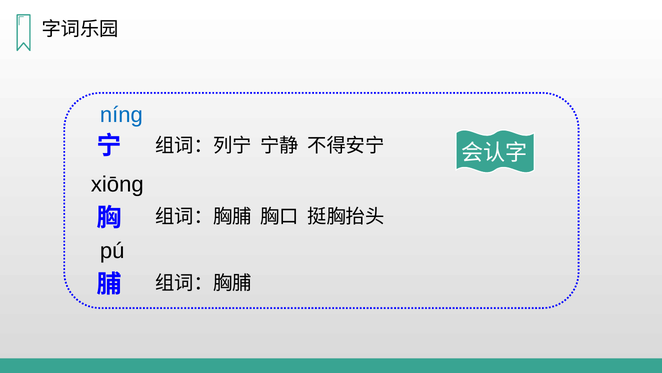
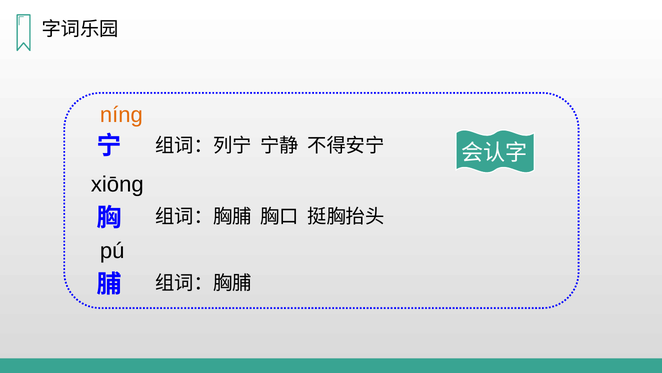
nínɡ colour: blue -> orange
